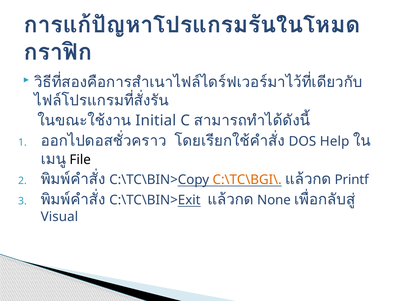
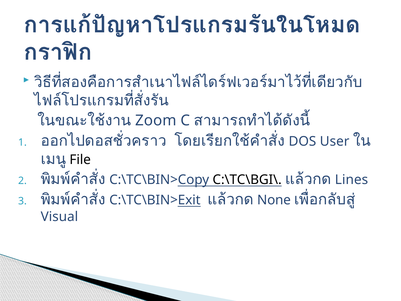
Initial: Initial -> Zoom
Help: Help -> User
C:\TC\BGI\ colour: orange -> black
Printf: Printf -> Lines
